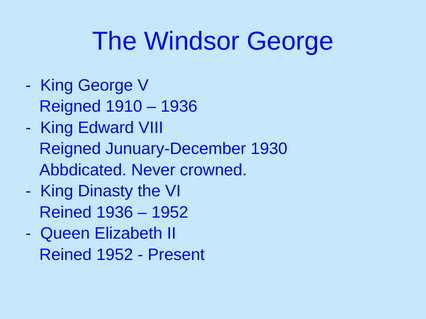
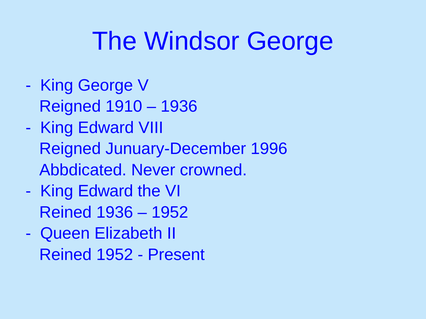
1930: 1930 -> 1996
Dinasty at (105, 191): Dinasty -> Edward
